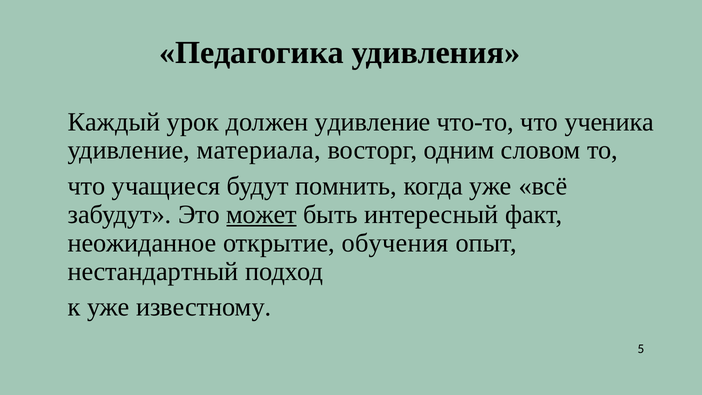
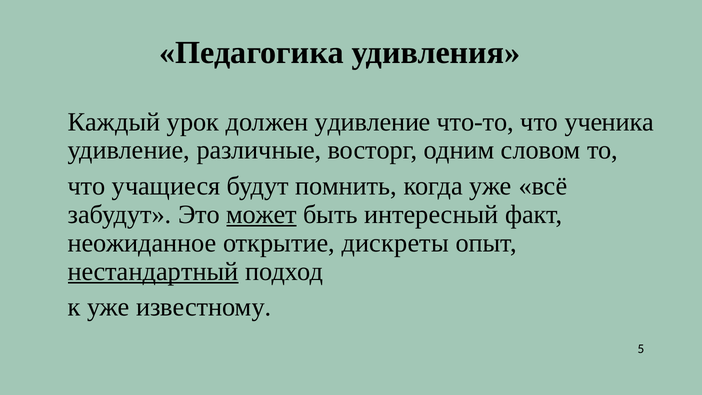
материала: материала -> различные
обучения: обучения -> дискреты
нестандартный underline: none -> present
